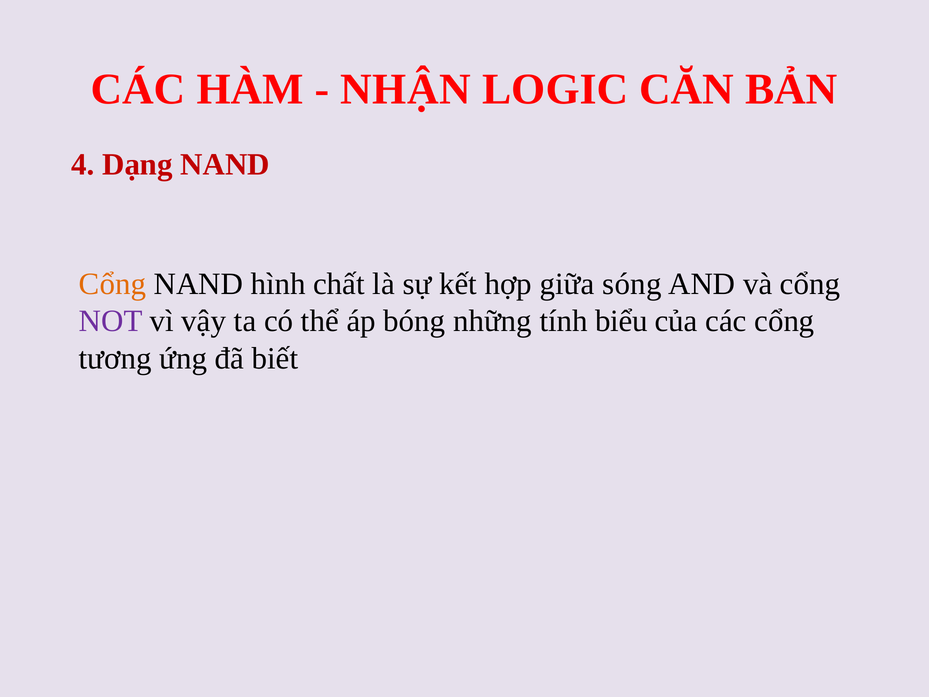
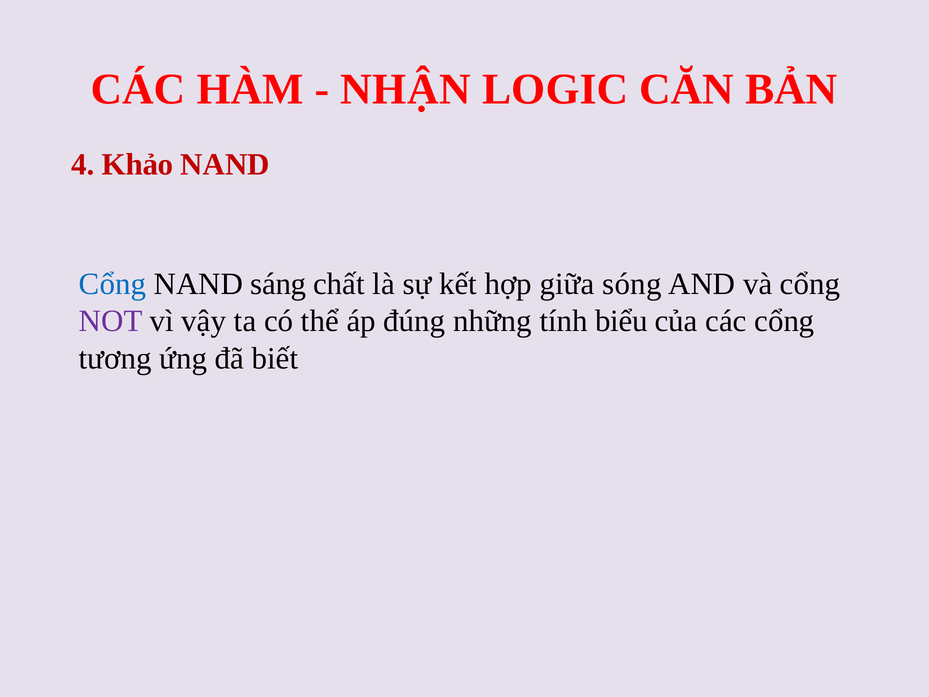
Dạng: Dạng -> Khảo
Cổng at (113, 284) colour: orange -> blue
hình: hình -> sáng
bóng: bóng -> đúng
